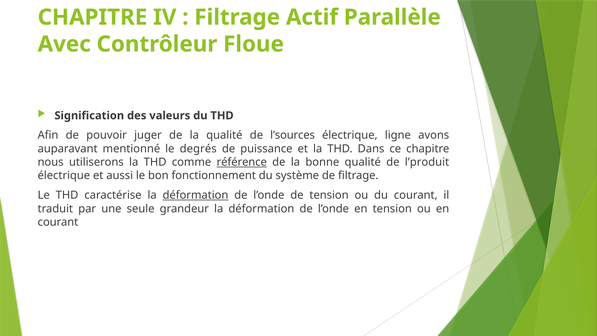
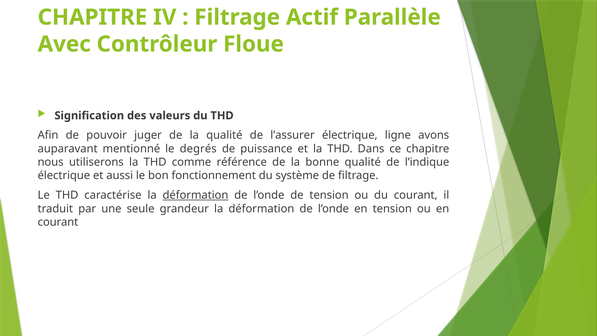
l’sources: l’sources -> l’assurer
référence underline: present -> none
l’produit: l’produit -> l’indique
